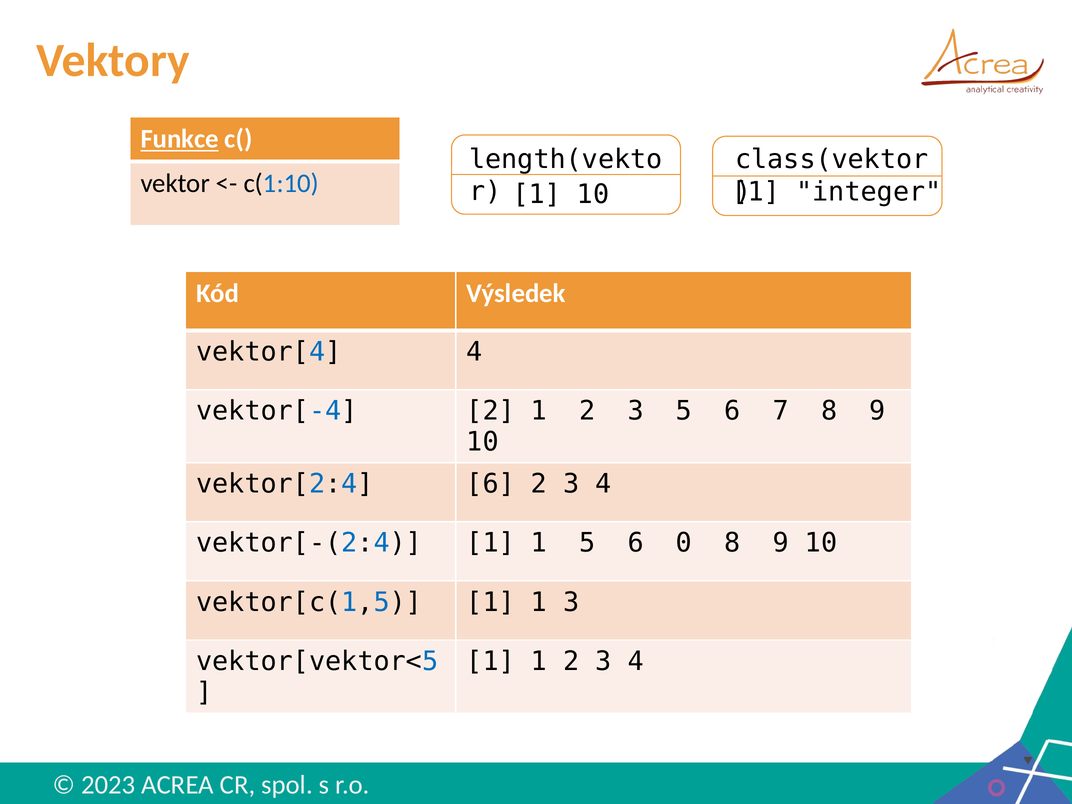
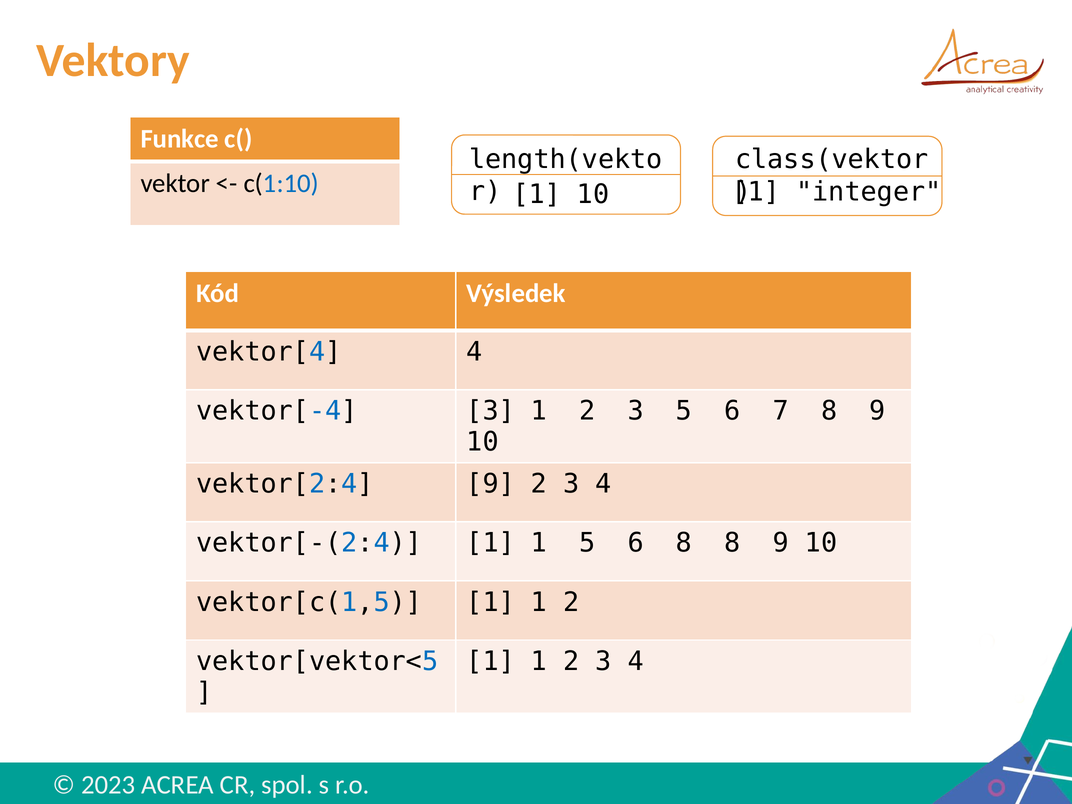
Funkce underline: present -> none
vektor[-4 2: 2 -> 3
vektor[2:4 6: 6 -> 9
6 0: 0 -> 8
vektor[c(1,5 1 1 3: 3 -> 2
